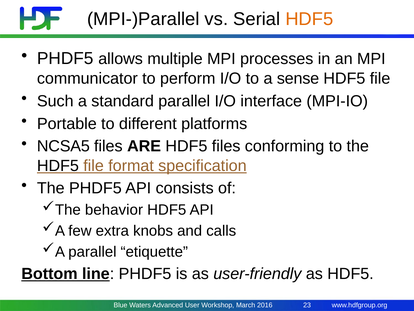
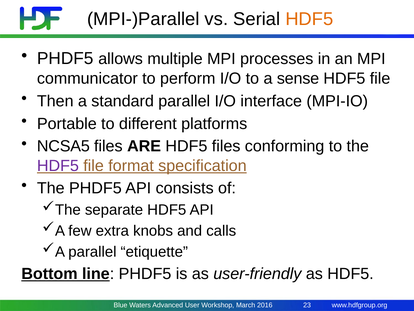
Such: Such -> Then
HDF5 at (58, 165) colour: black -> purple
behavior: behavior -> separate
